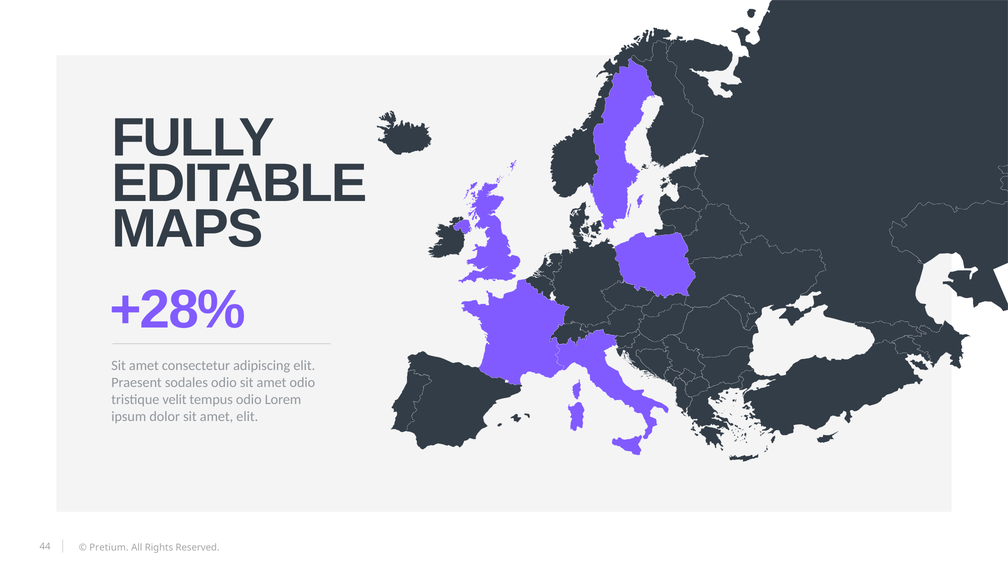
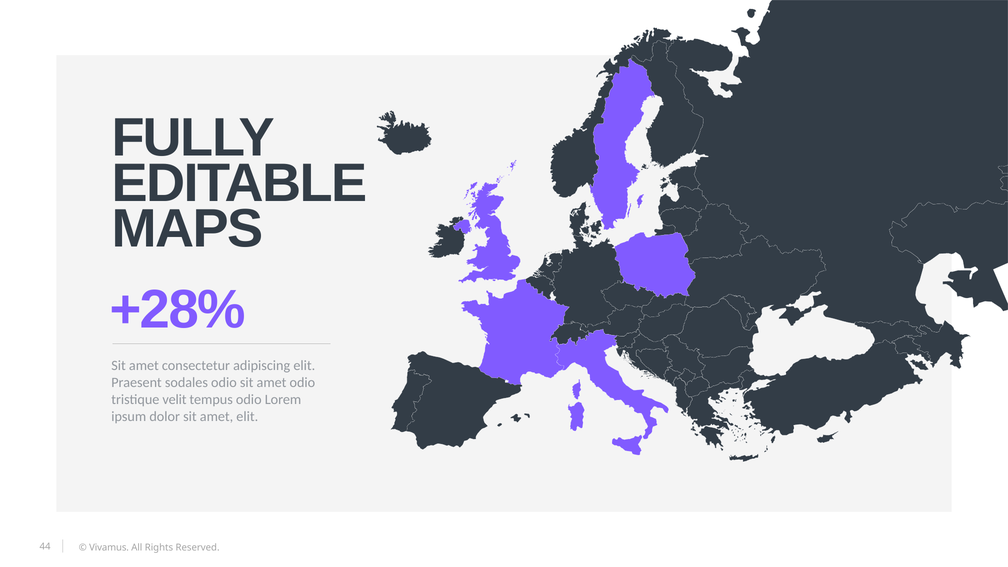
Pretium: Pretium -> Vivamus
